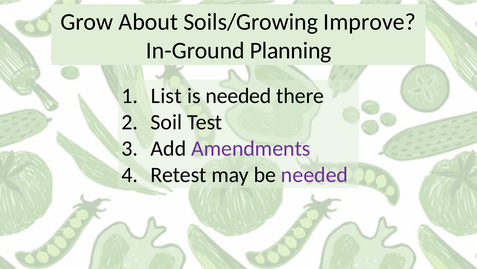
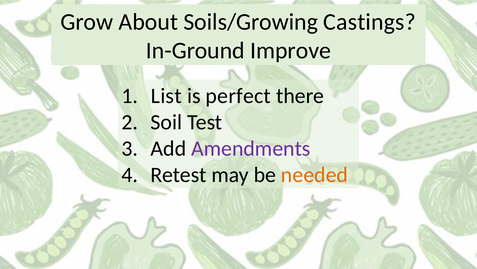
Improve: Improve -> Castings
Planning: Planning -> Improve
is needed: needed -> perfect
needed at (315, 174) colour: purple -> orange
